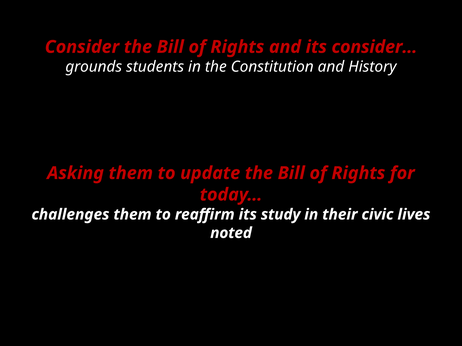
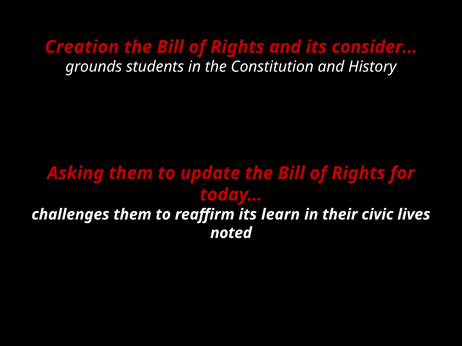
Consider: Consider -> Creation
study: study -> learn
